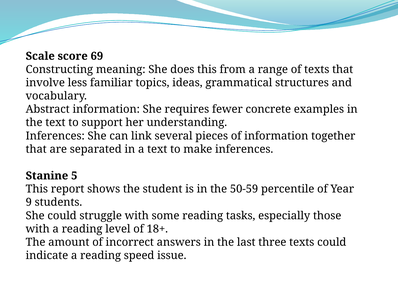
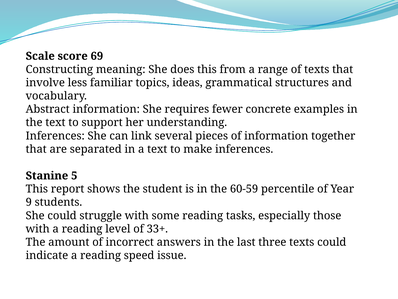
50-59: 50-59 -> 60-59
18+: 18+ -> 33+
